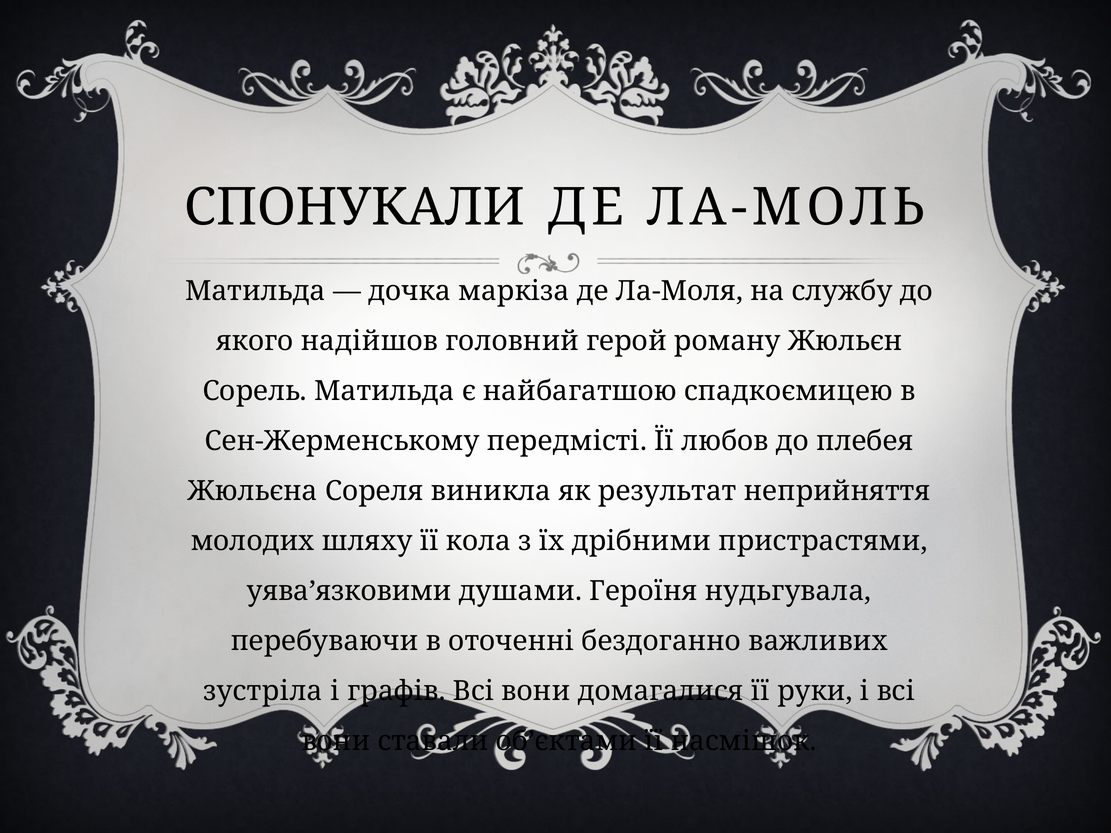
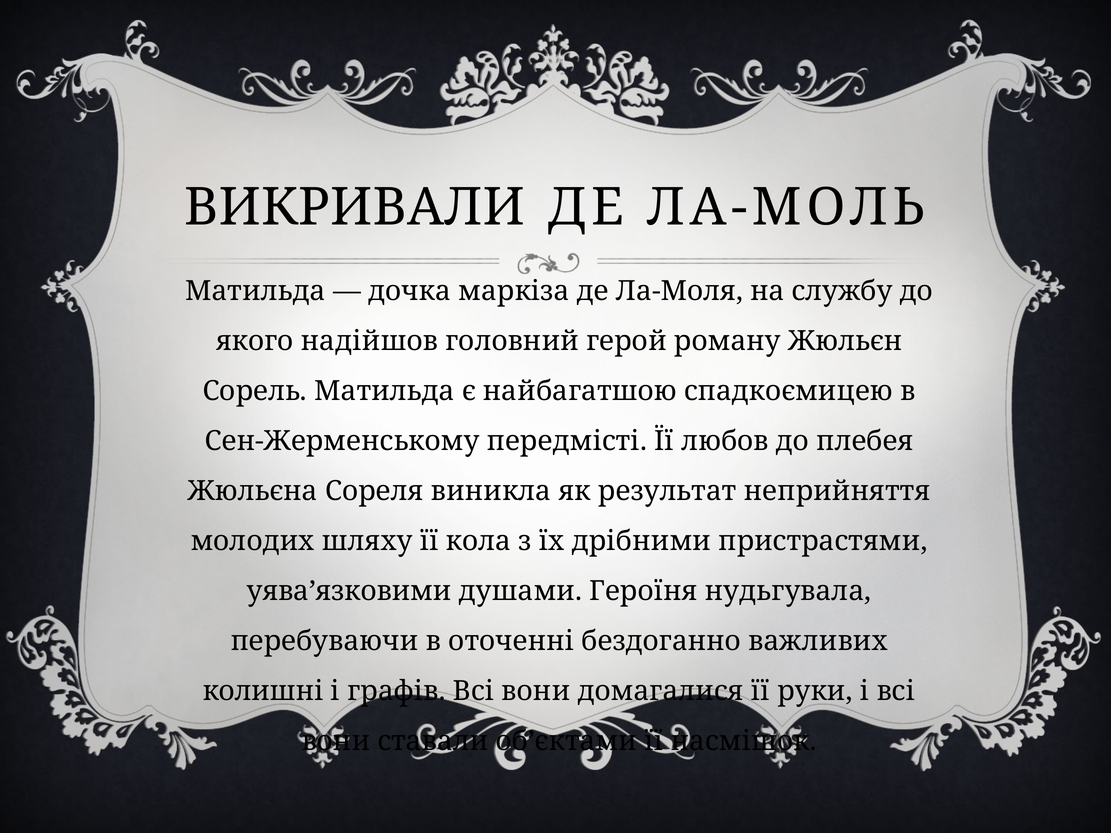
СПОНУКАЛИ: СПОНУКАЛИ -> ВИКРИВАЛИ
зустріла: зустріла -> колишні
